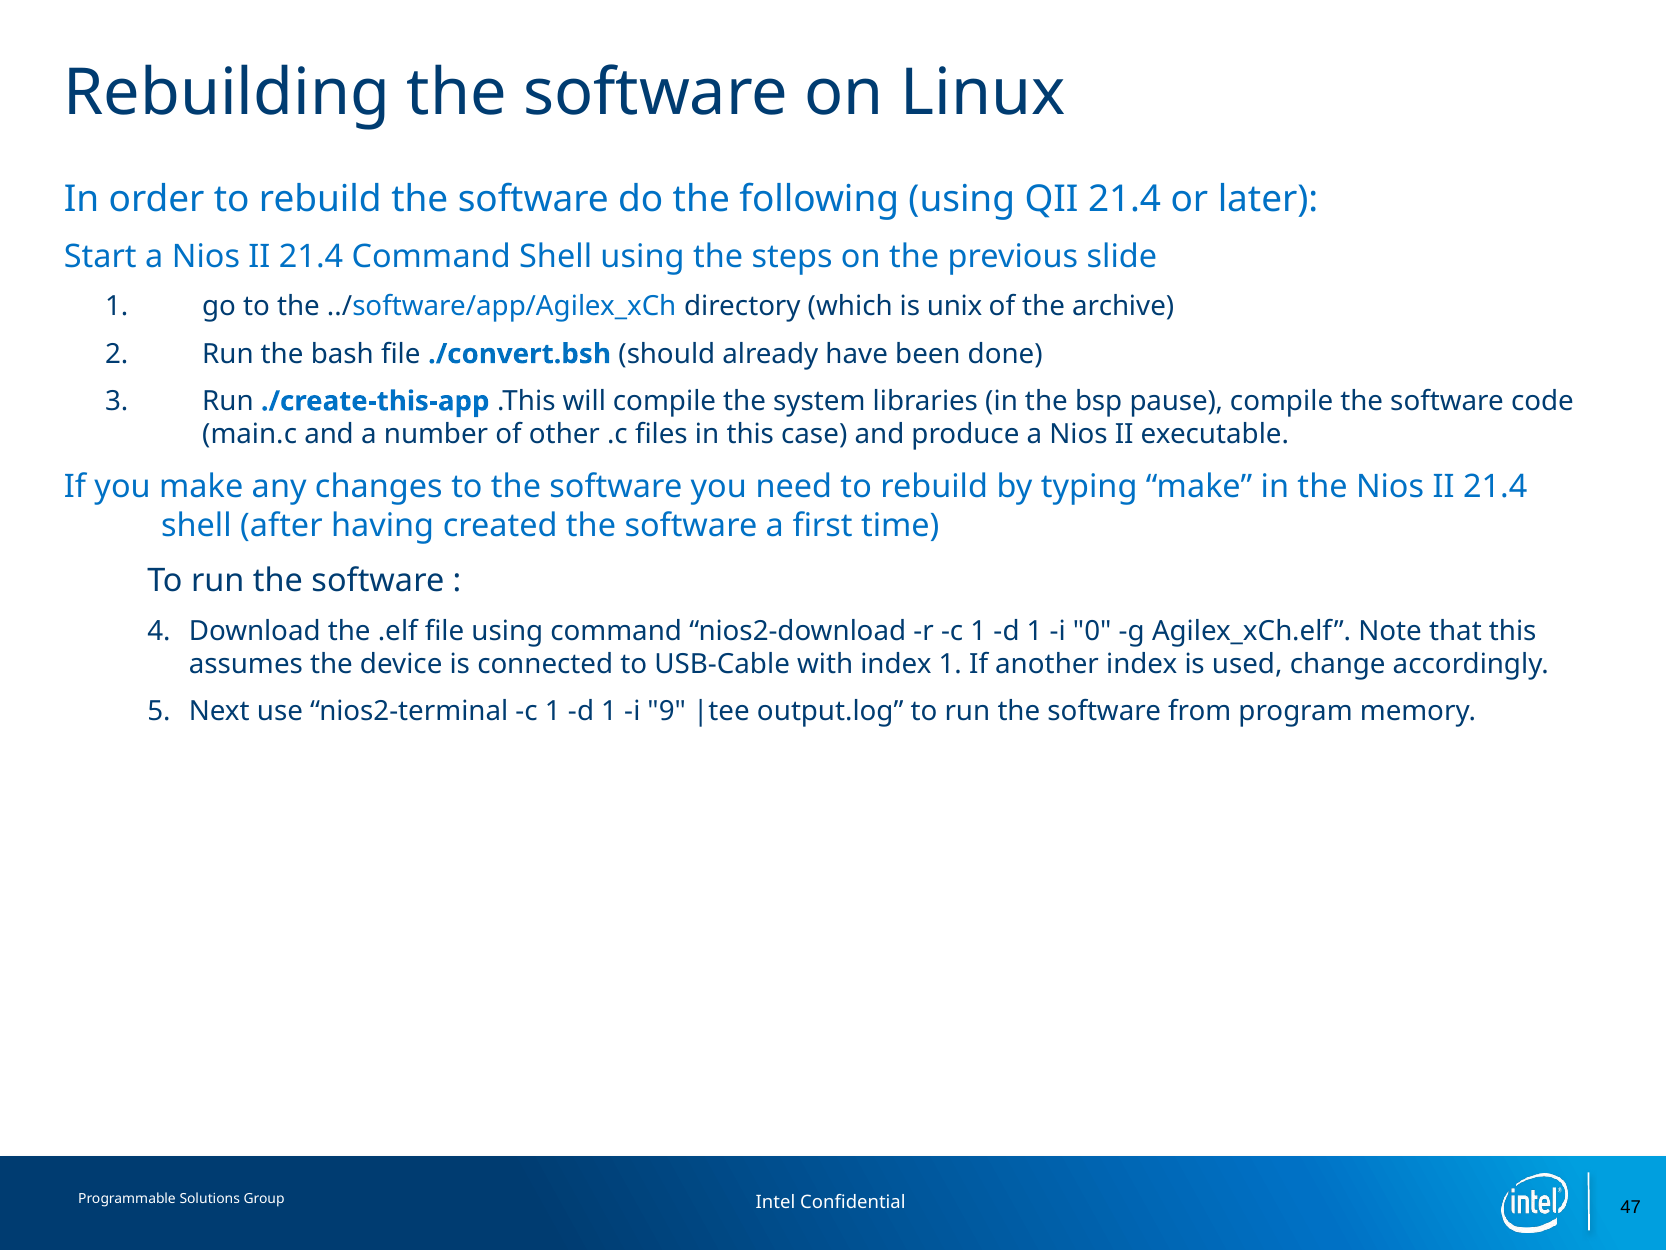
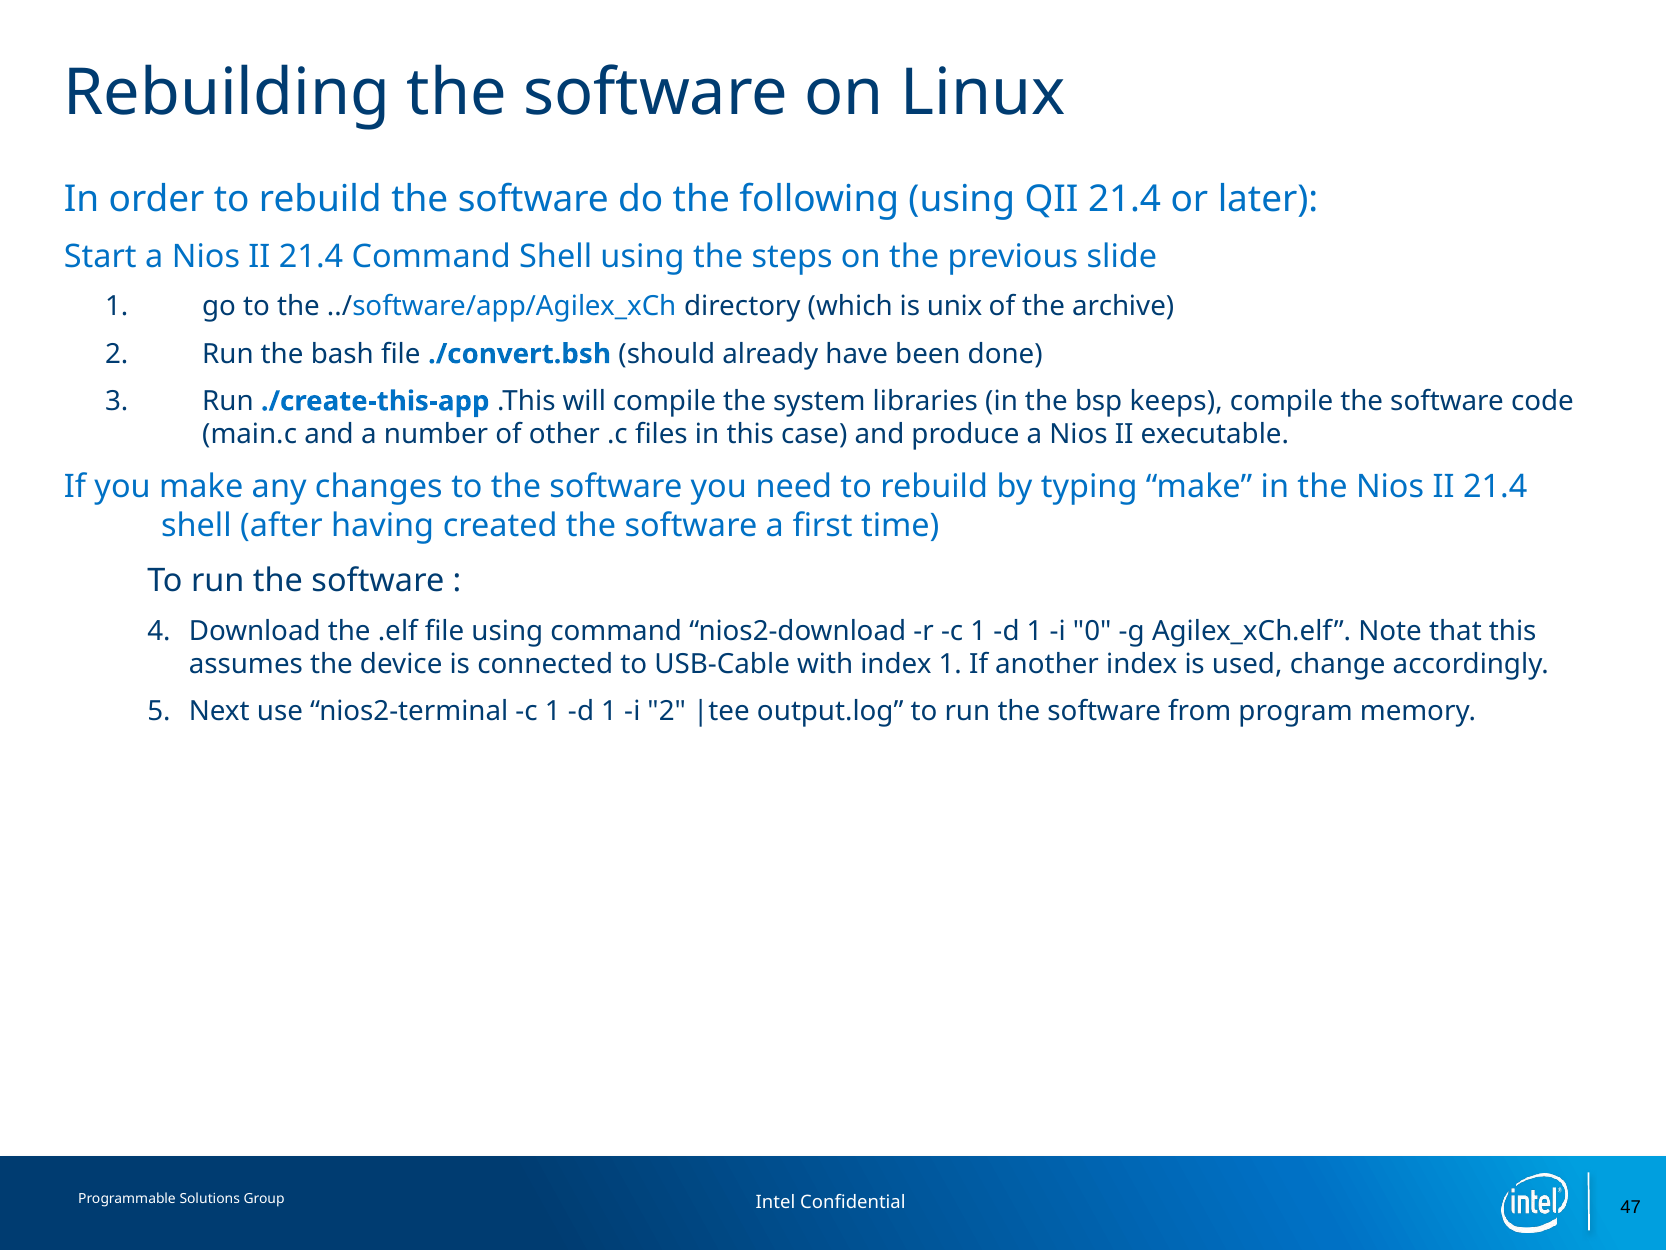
pause: pause -> keeps
i 9: 9 -> 2
